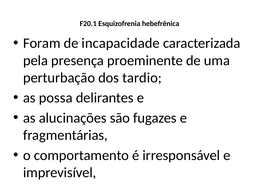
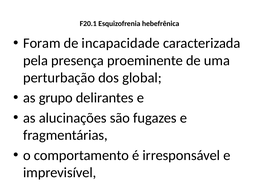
tardio: tardio -> global
possa: possa -> grupo
